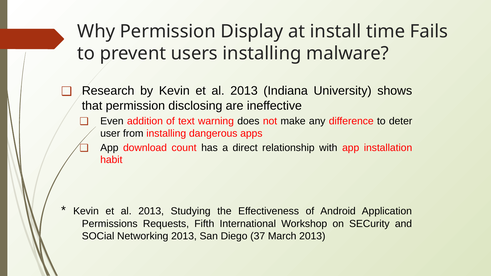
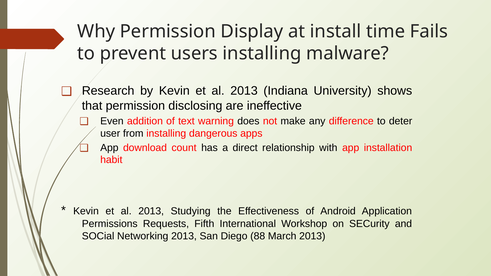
37: 37 -> 88
